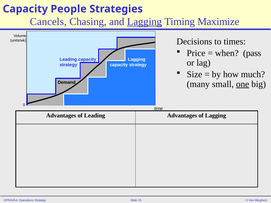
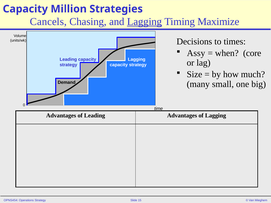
People: People -> Million
Price: Price -> Assy
pass: pass -> core
one underline: present -> none
